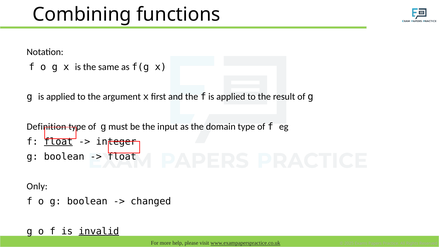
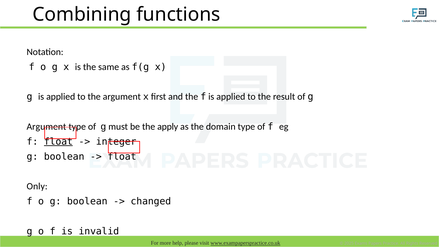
Definition at (46, 127): Definition -> Argument
input: input -> apply
invalid underline: present -> none
